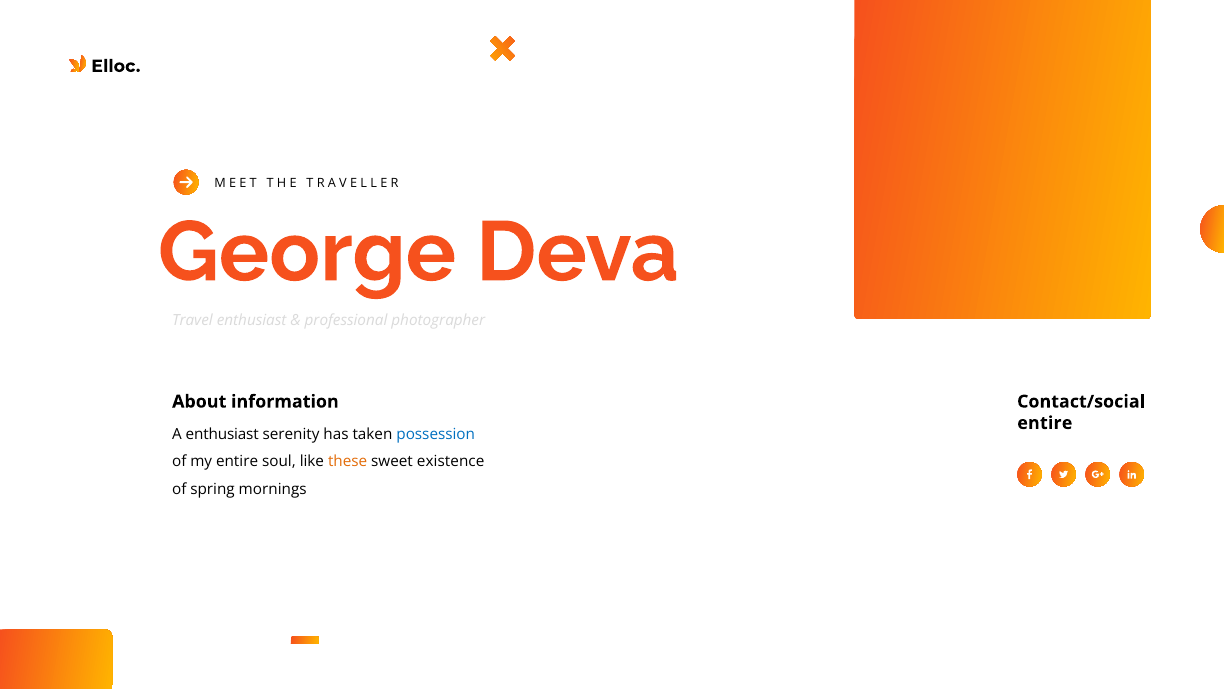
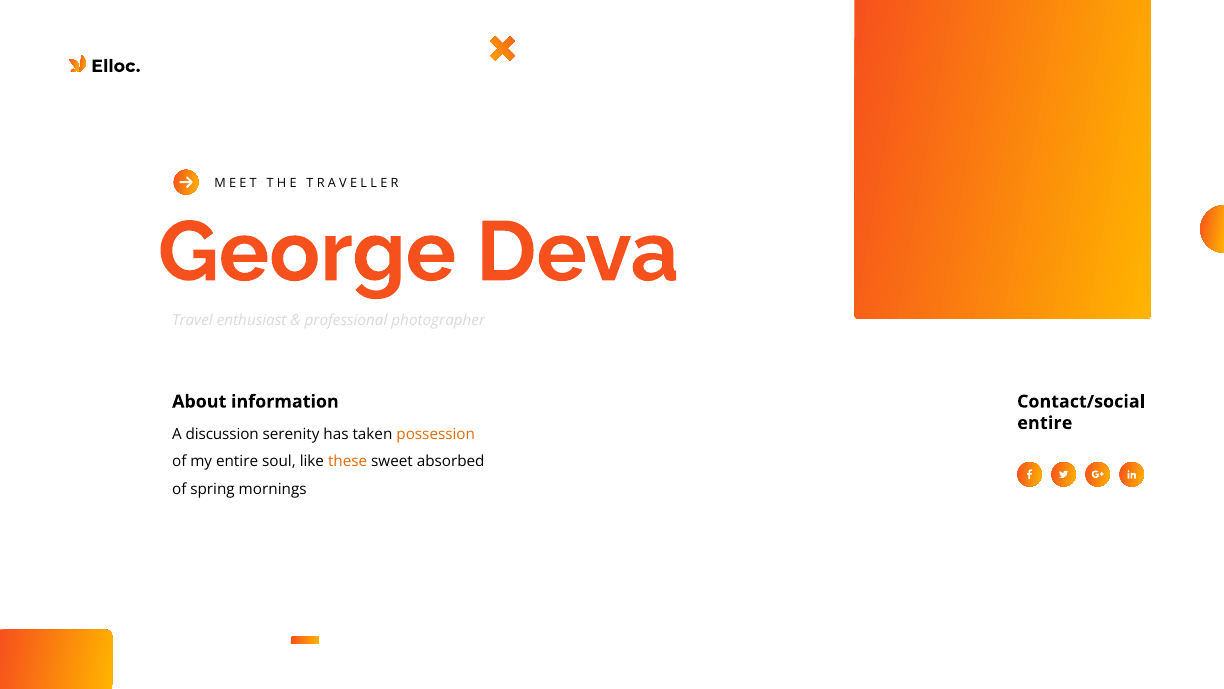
A enthusiast: enthusiast -> discussion
possession colour: blue -> orange
existence: existence -> absorbed
